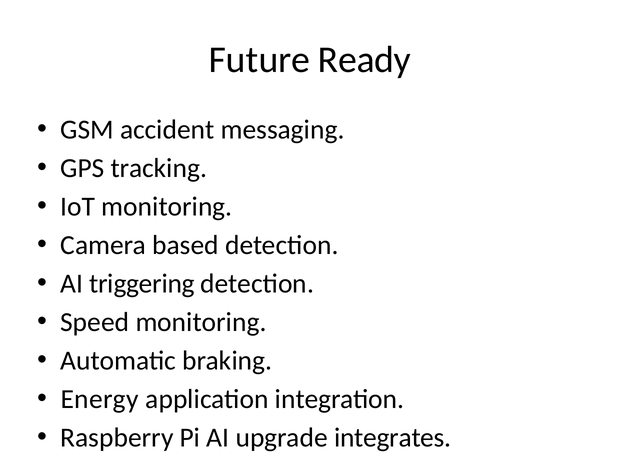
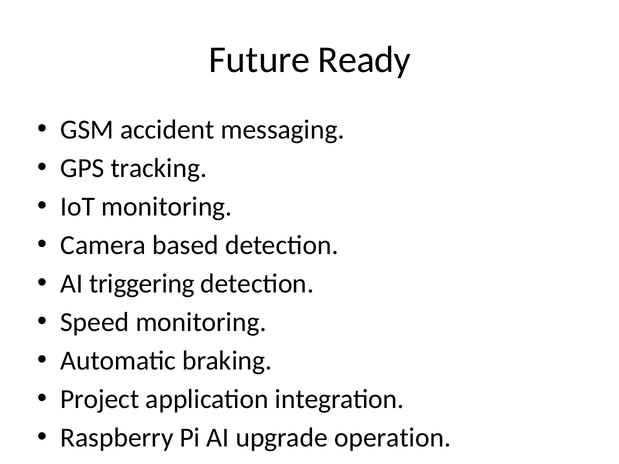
Energy: Energy -> Project
integrates: integrates -> operation
